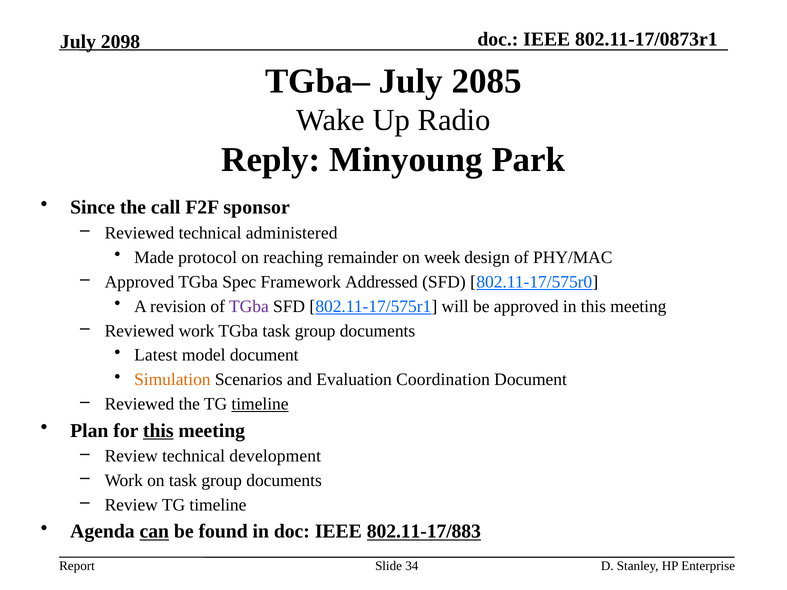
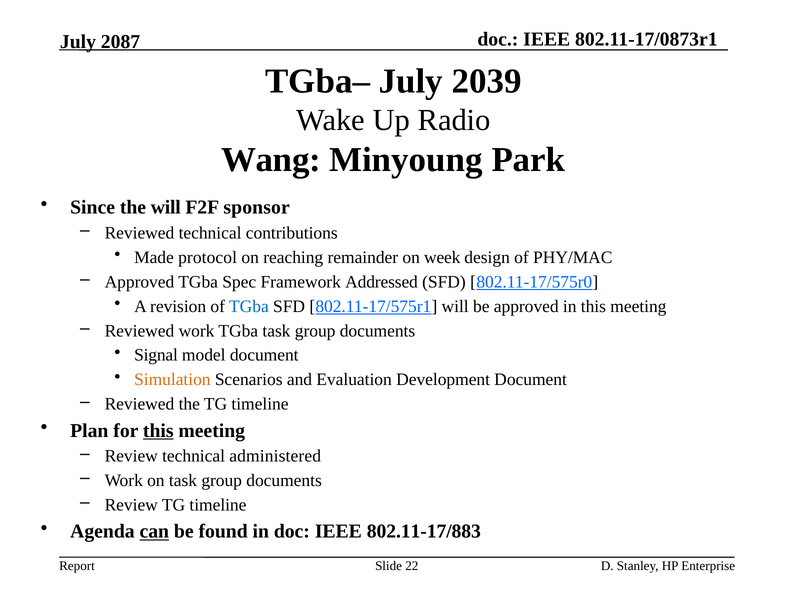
2098: 2098 -> 2087
2085: 2085 -> 2039
Reply: Reply -> Wang
the call: call -> will
administered: administered -> contributions
TGba at (249, 306) colour: purple -> blue
Latest: Latest -> Signal
Coordination: Coordination -> Development
timeline at (260, 404) underline: present -> none
development: development -> administered
802.11-17/883 underline: present -> none
34: 34 -> 22
